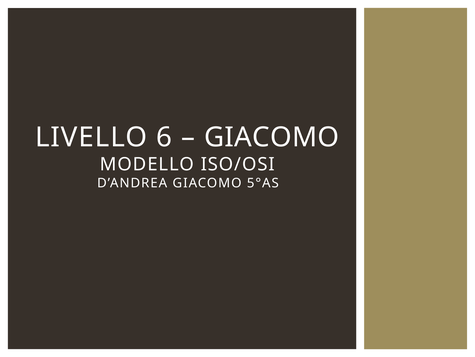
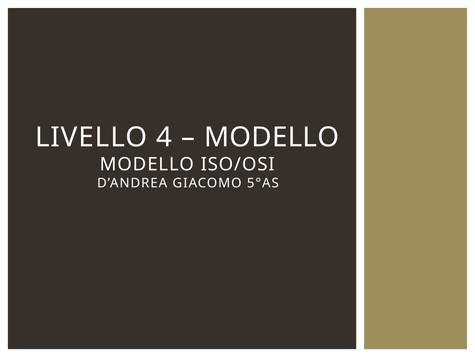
6: 6 -> 4
GIACOMO at (272, 137): GIACOMO -> MODELLO
